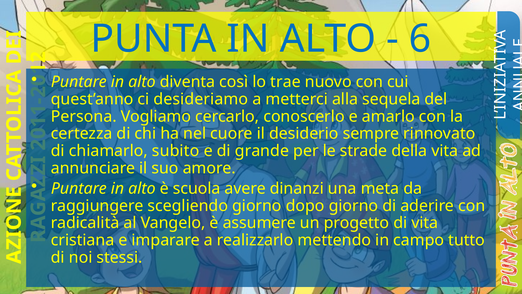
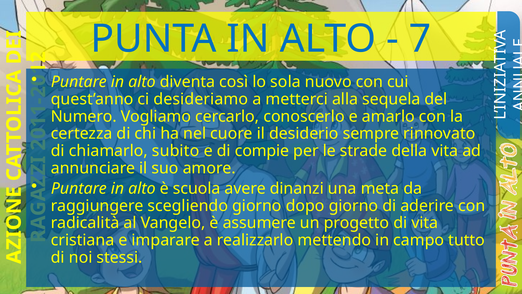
6: 6 -> 7
trae: trae -> sola
Persona: Persona -> Numero
grande: grande -> compie
